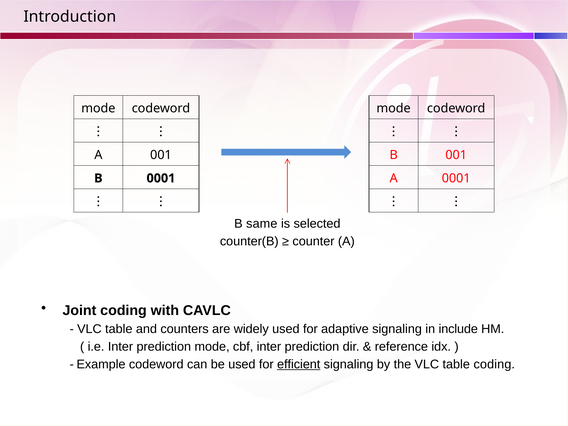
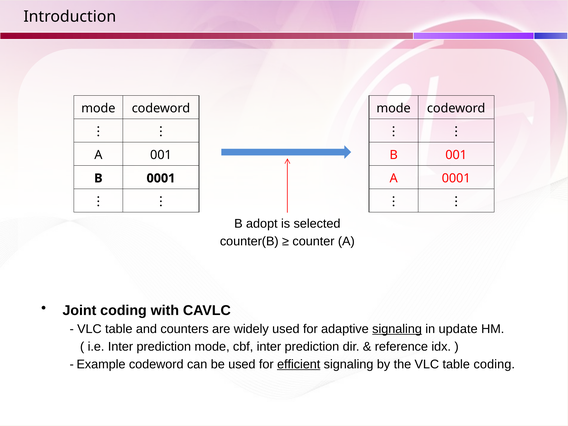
same: same -> adopt
signaling at (397, 329) underline: none -> present
include: include -> update
